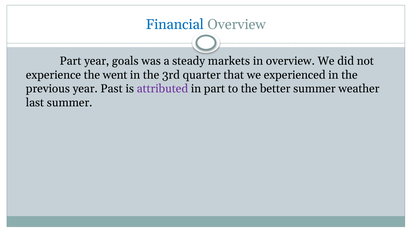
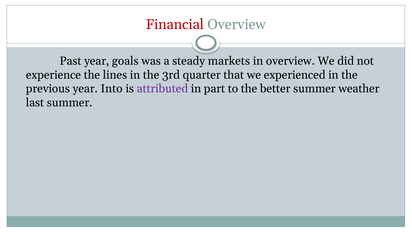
Financial colour: blue -> red
Part at (70, 61): Part -> Past
went: went -> lines
Past: Past -> Into
